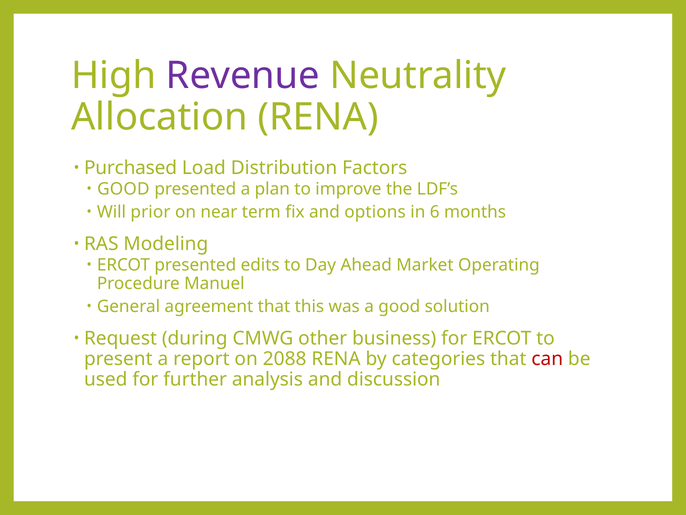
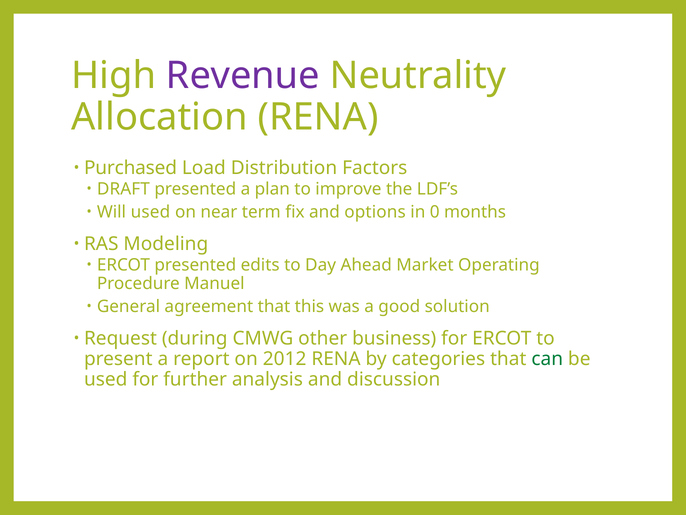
GOOD at (123, 189): GOOD -> DRAFT
Will prior: prior -> used
6: 6 -> 0
2088: 2088 -> 2012
can colour: red -> green
